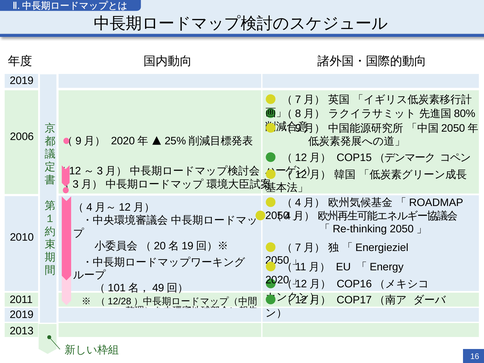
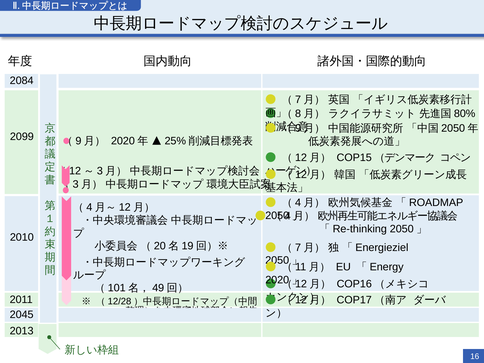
2019 at (22, 81): 2019 -> 2084
2006: 2006 -> 2099
2019 at (22, 315): 2019 -> 2045
